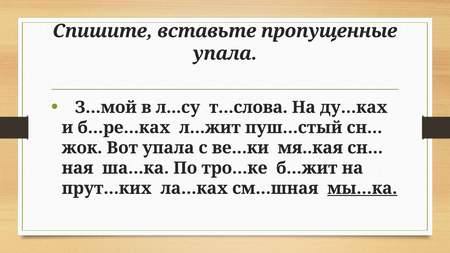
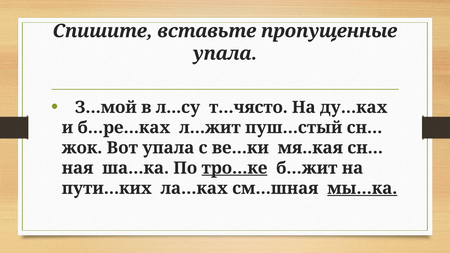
т…слова: т…слова -> т…чясто
тро…ке underline: none -> present
прут…ких: прут…ких -> пути…ких
